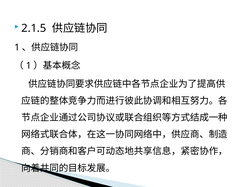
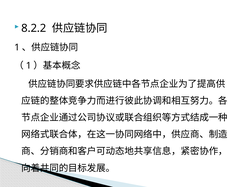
2.1.5: 2.1.5 -> 8.2.2
